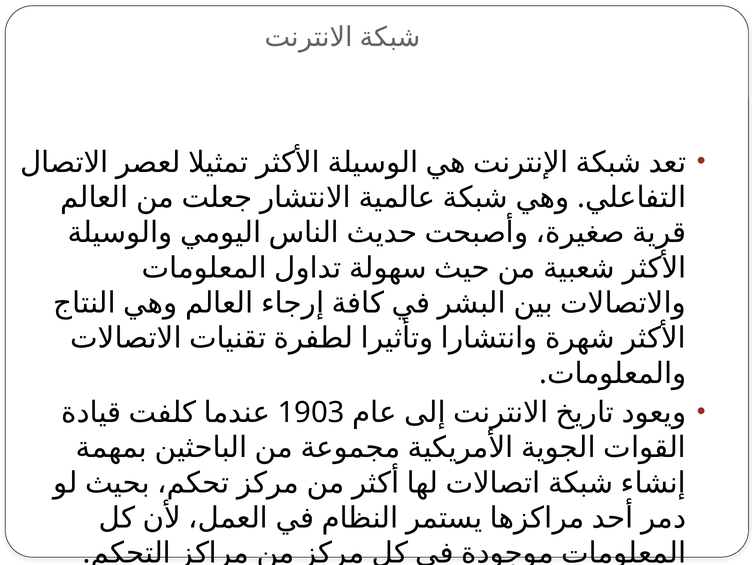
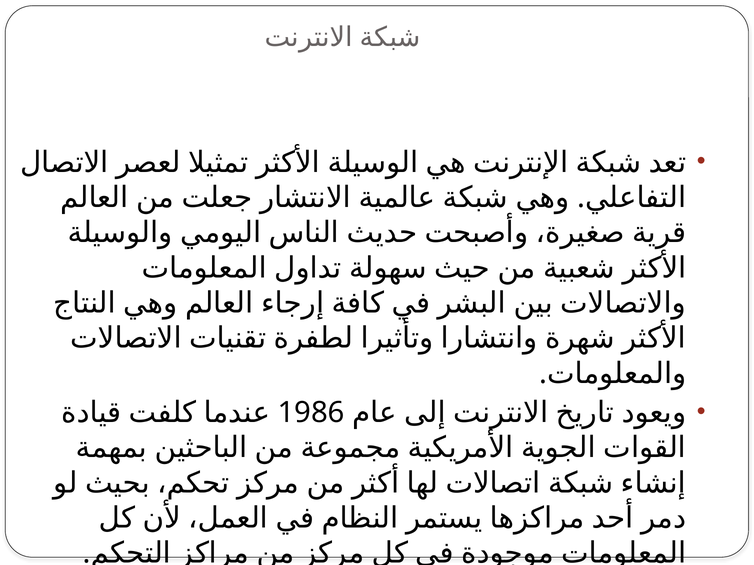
1903: 1903 -> 1986
